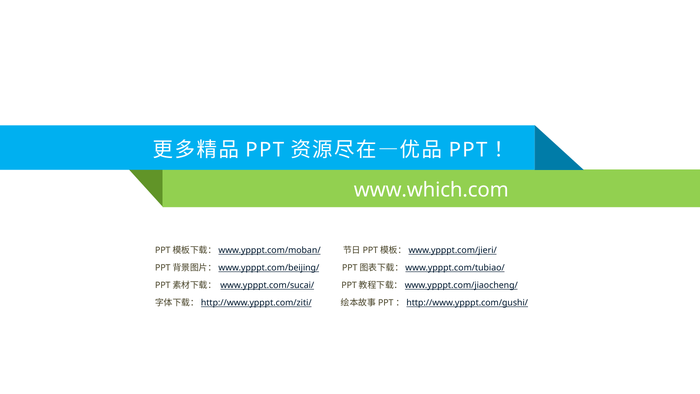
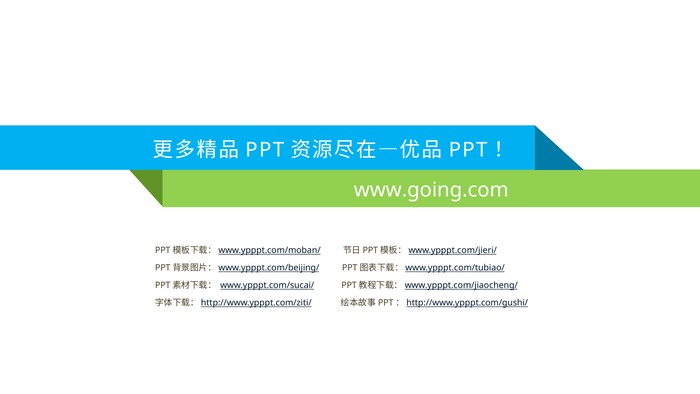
www.which.com: www.which.com -> www.going.com
